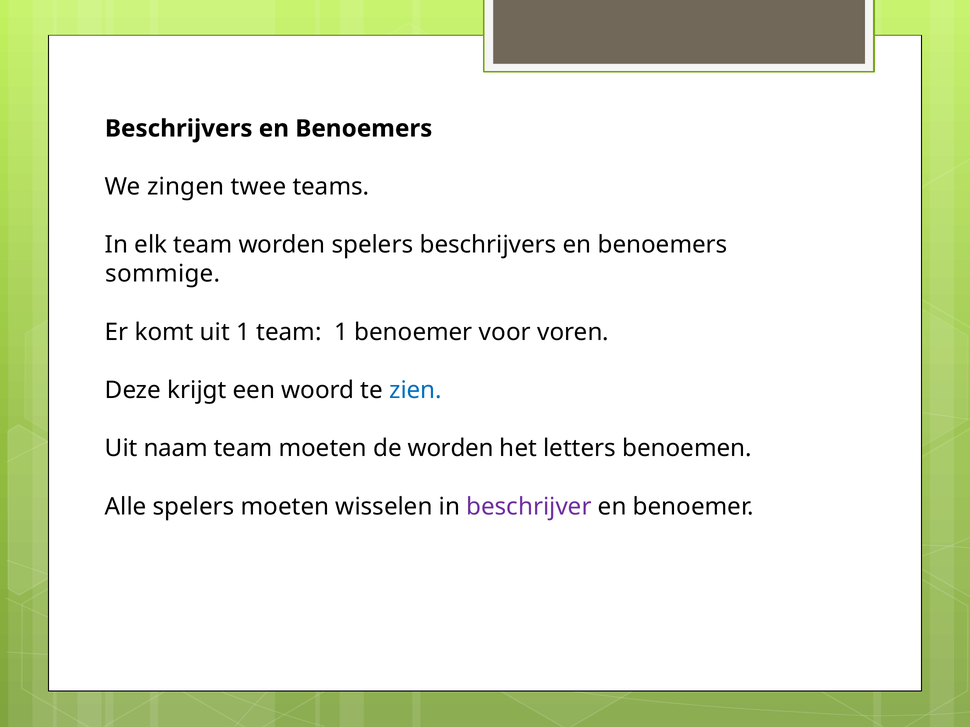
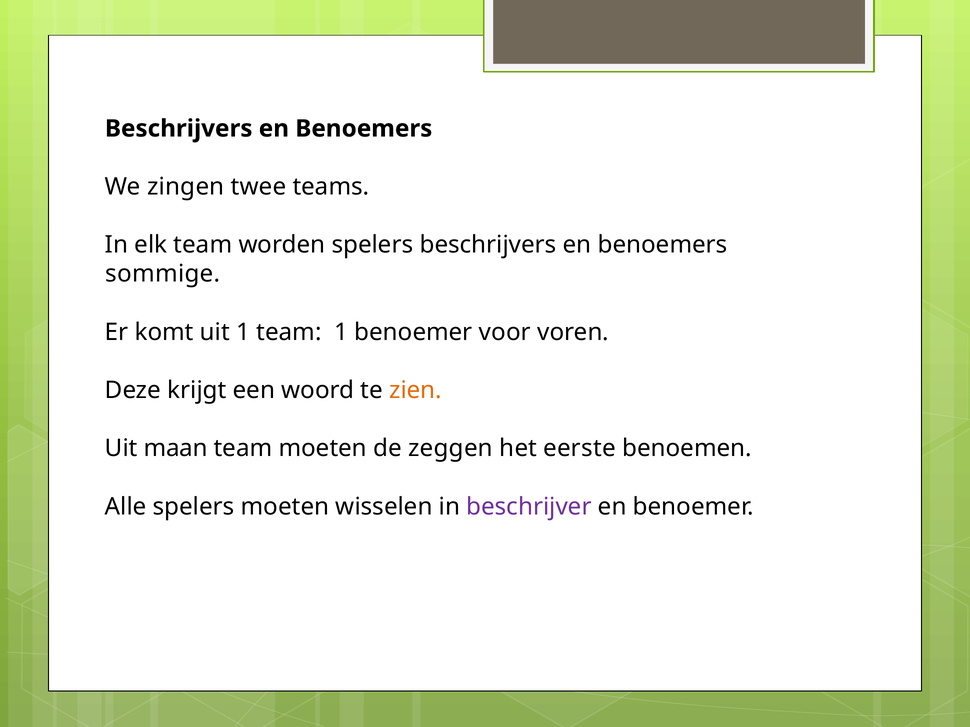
zien colour: blue -> orange
naam: naam -> maan
de worden: worden -> zeggen
letters: letters -> eerste
